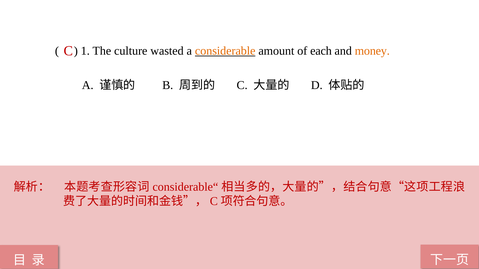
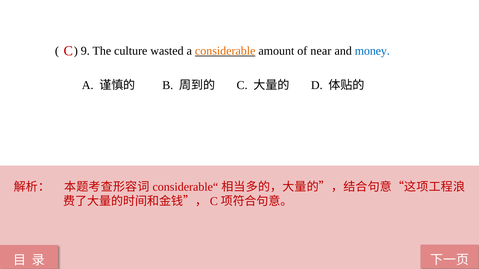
1: 1 -> 9
each: each -> near
money colour: orange -> blue
